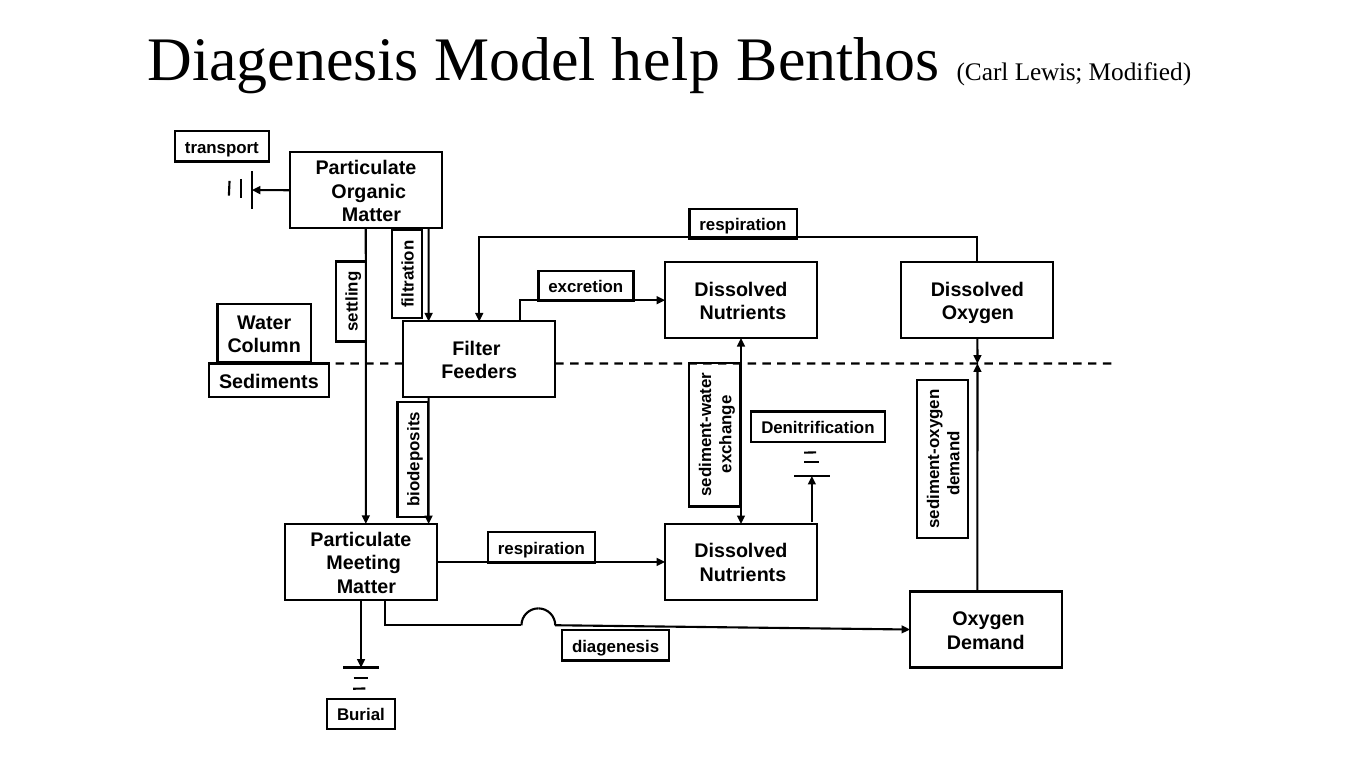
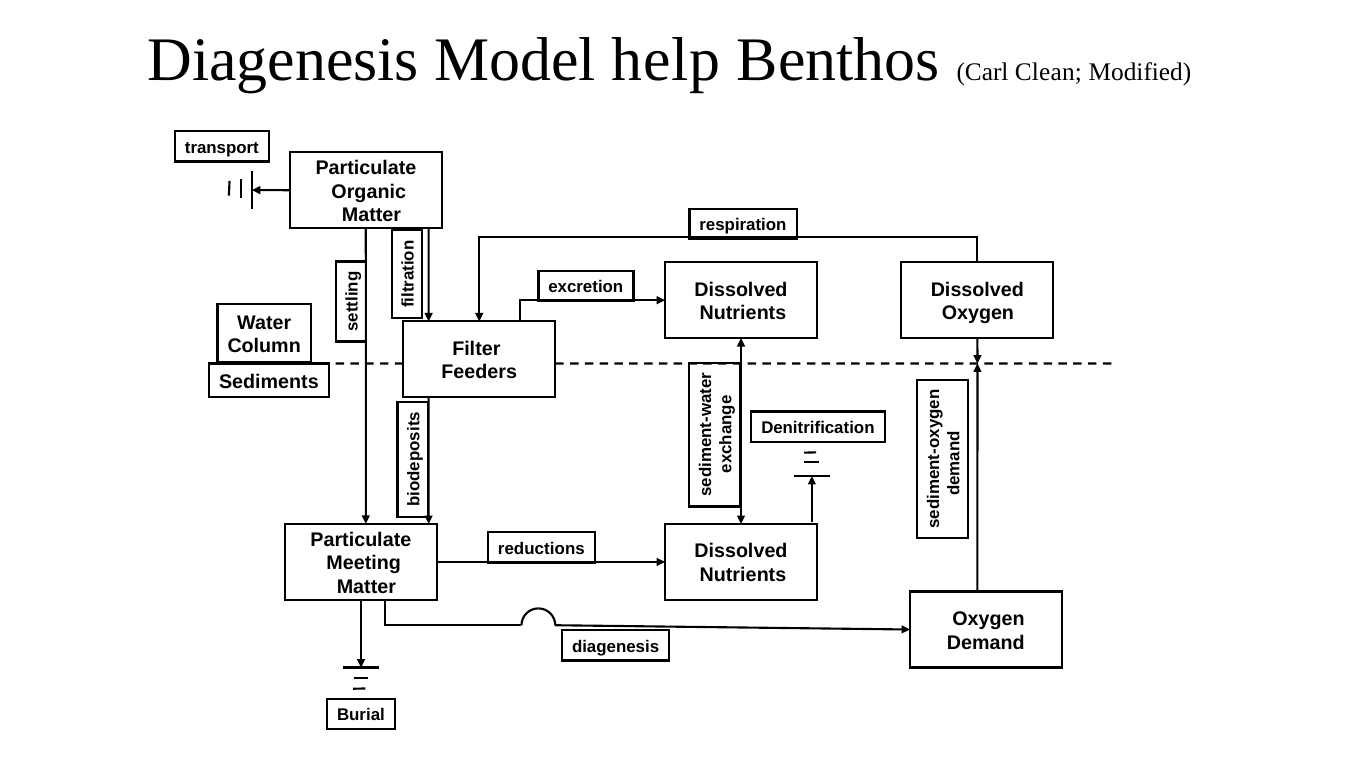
Lewis: Lewis -> Clean
respiration at (541, 549): respiration -> reductions
